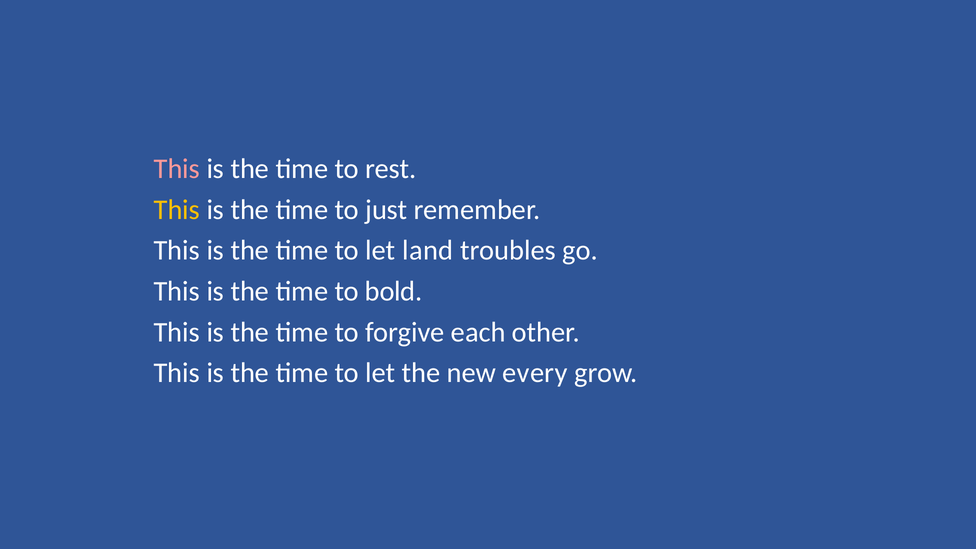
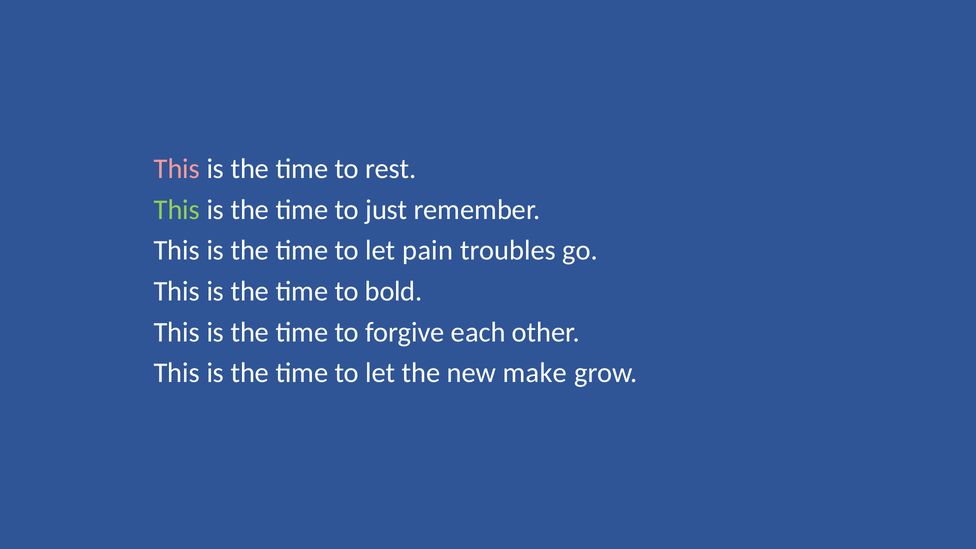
This at (177, 210) colour: yellow -> light green
land: land -> pain
every: every -> make
